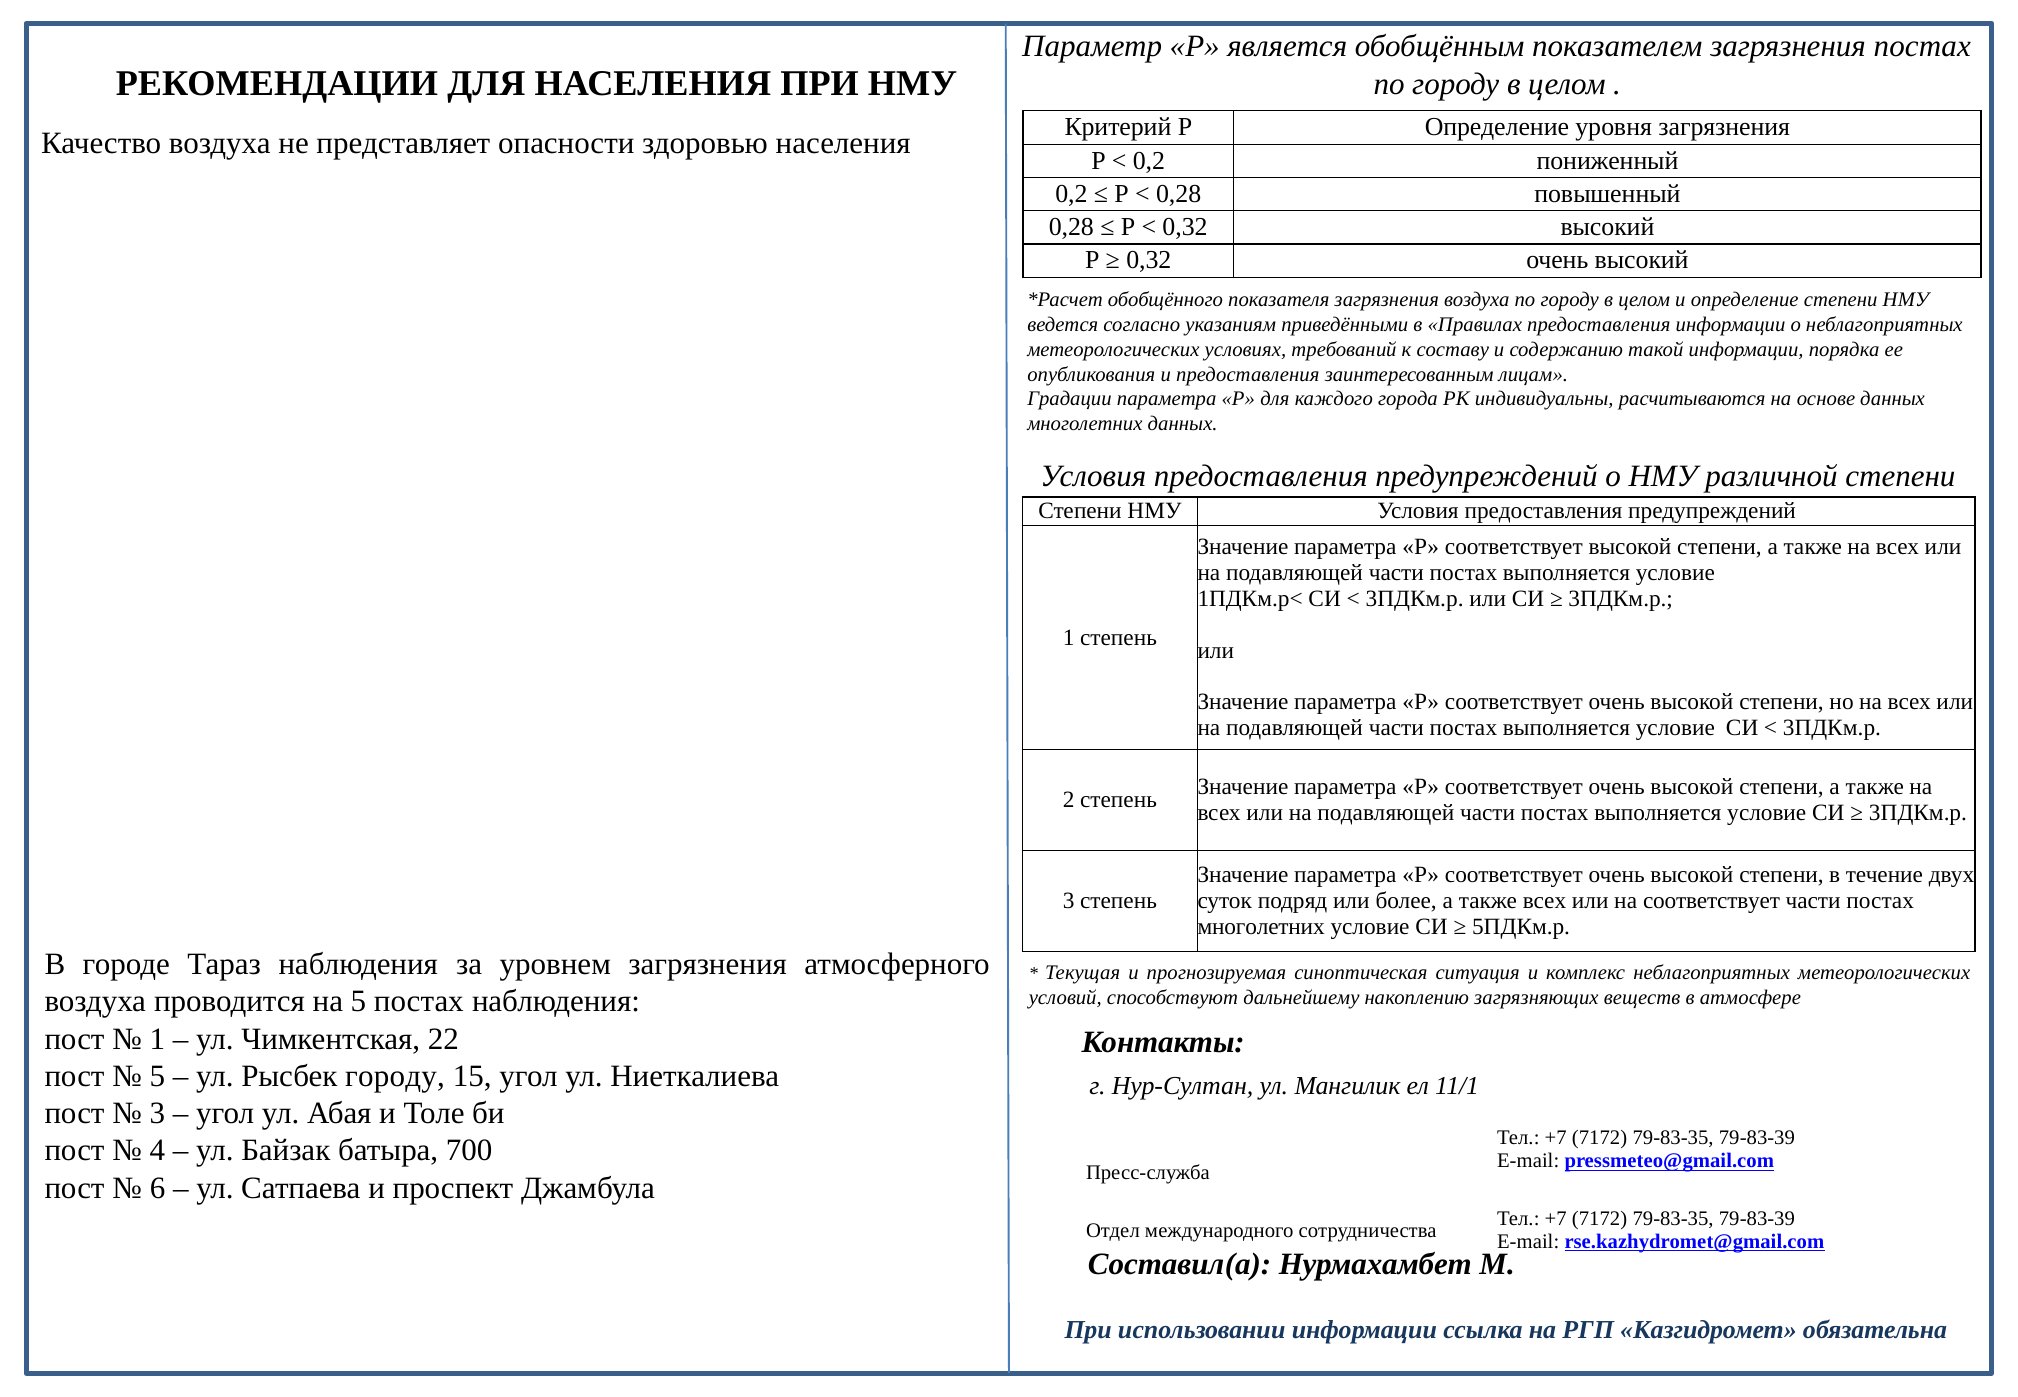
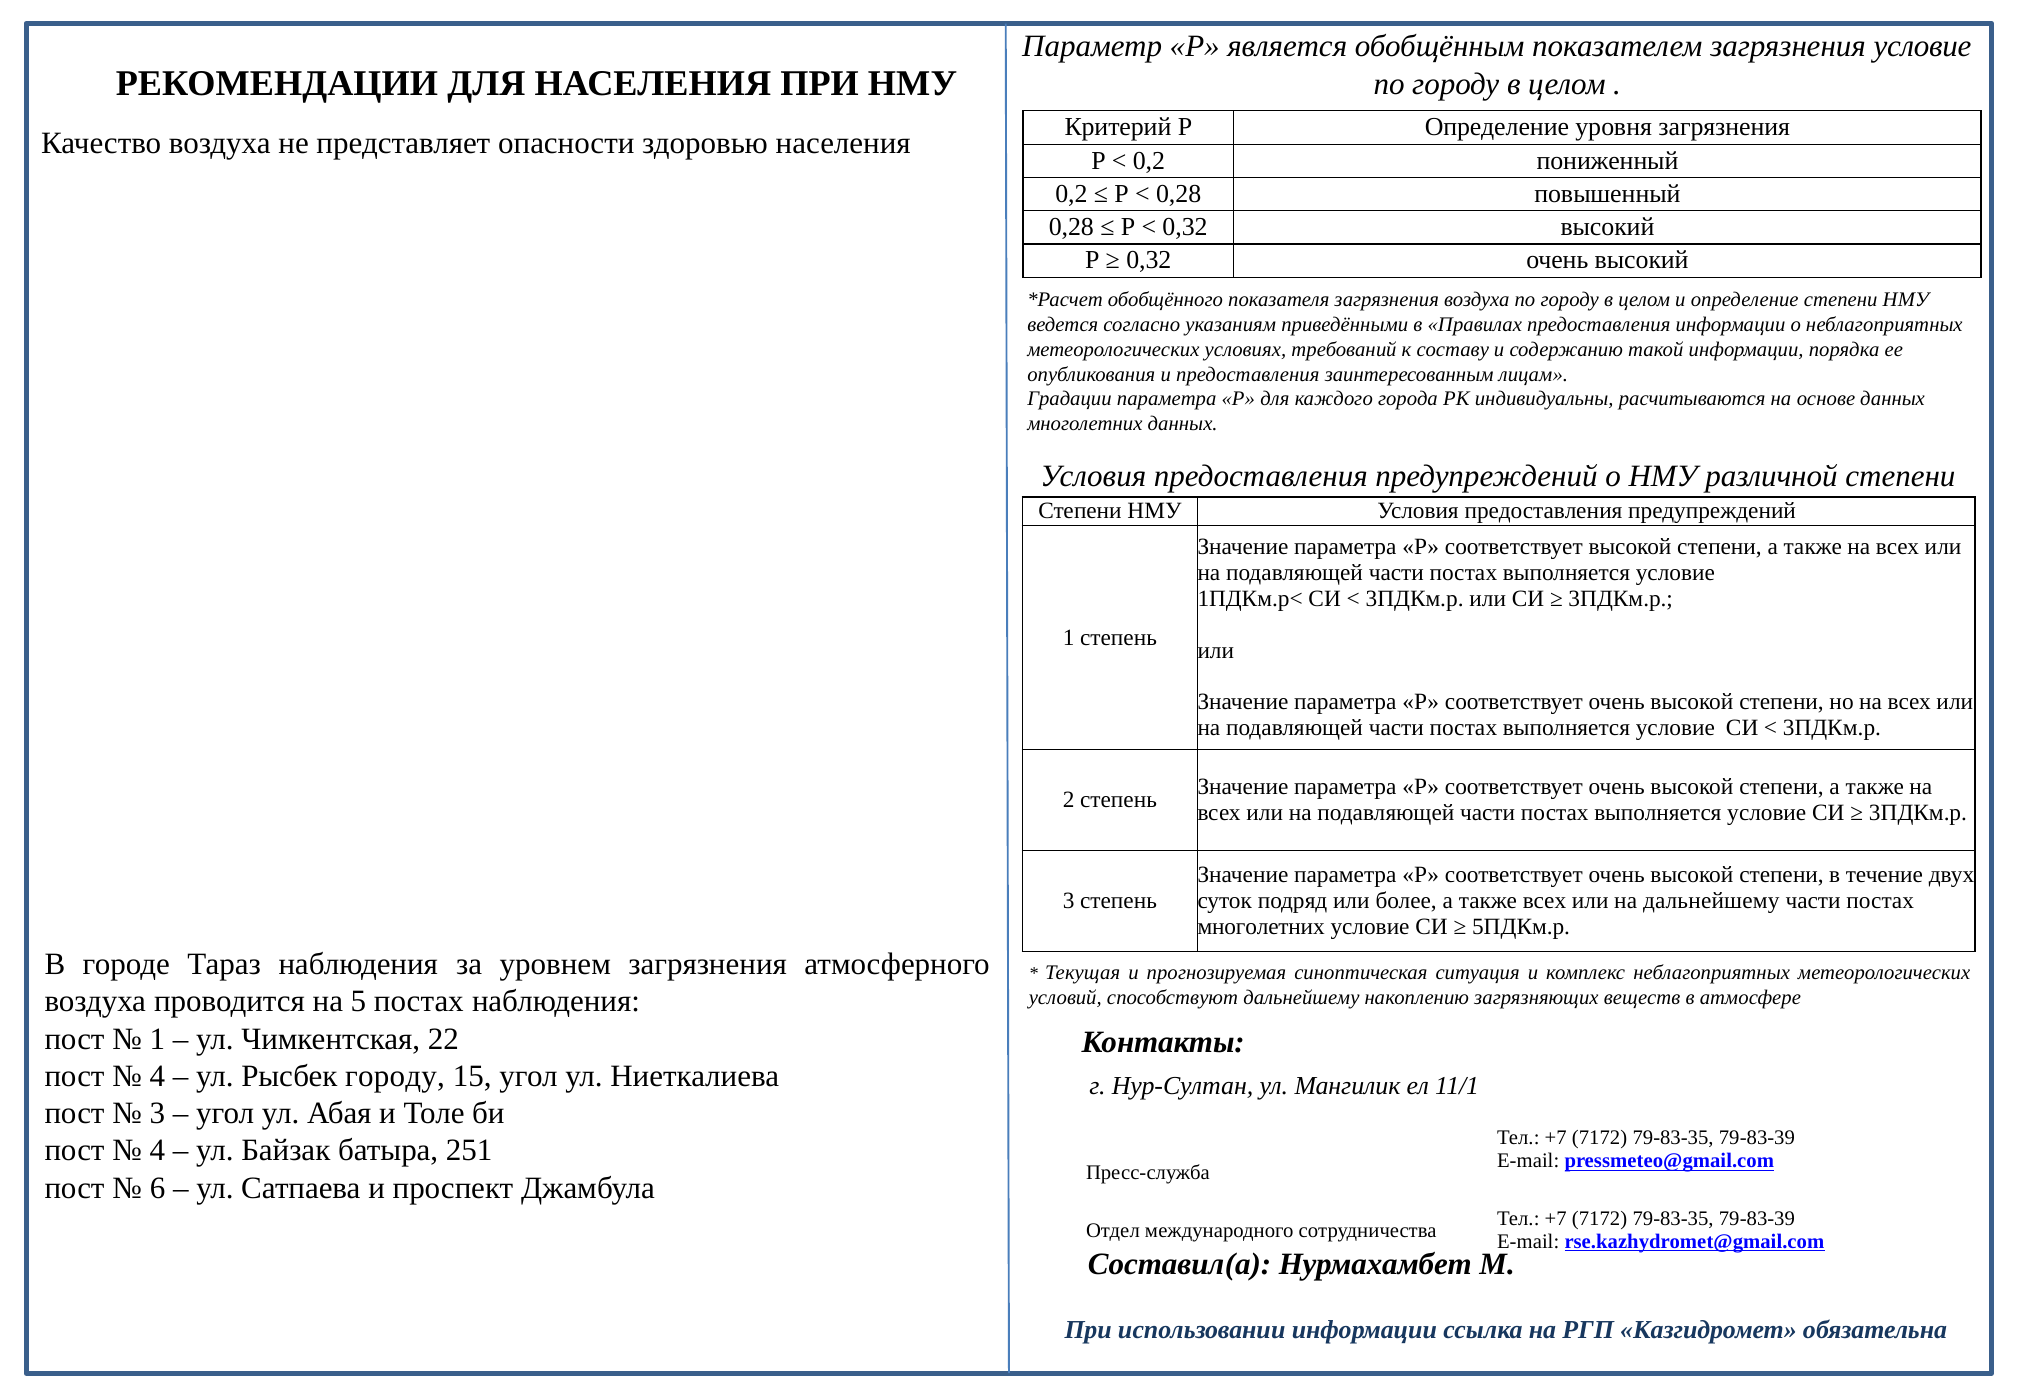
загрязнения постах: постах -> условие
на соответствует: соответствует -> дальнейшему
5 at (157, 1076): 5 -> 4
700: 700 -> 251
